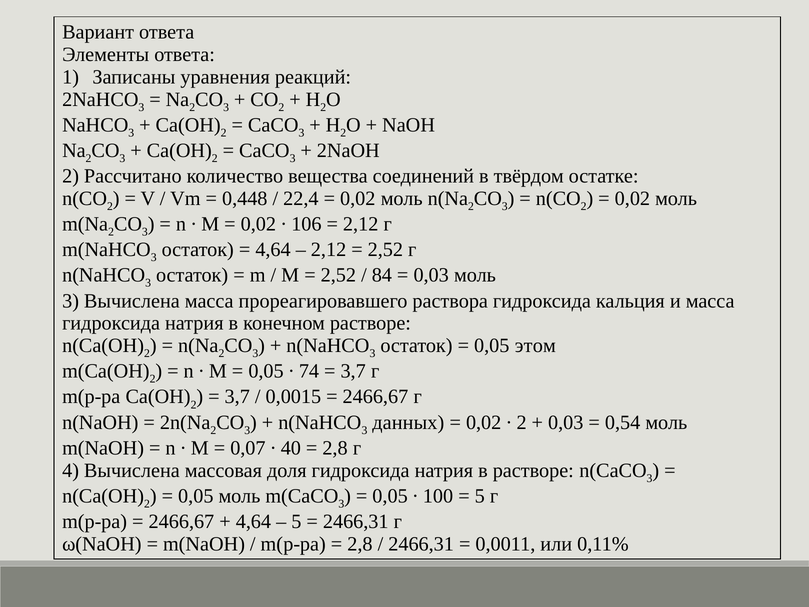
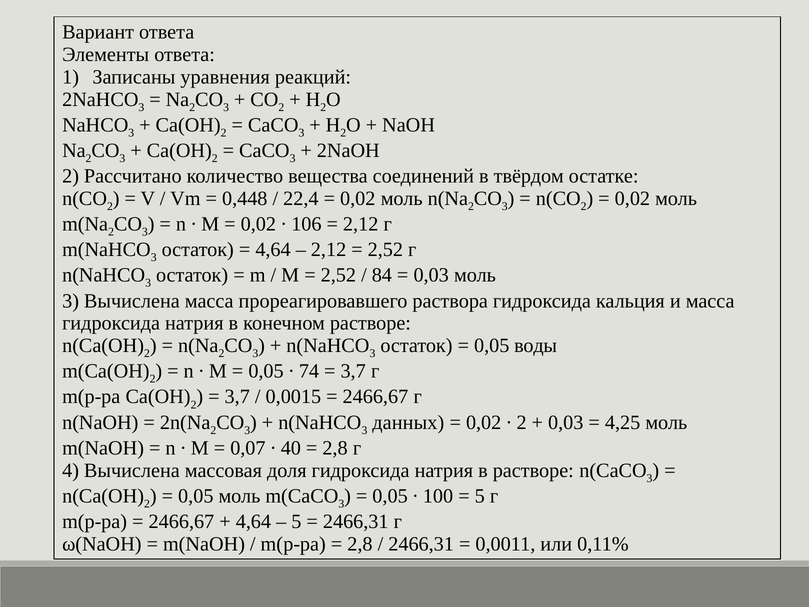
этом: этом -> воды
0,54: 0,54 -> 4,25
